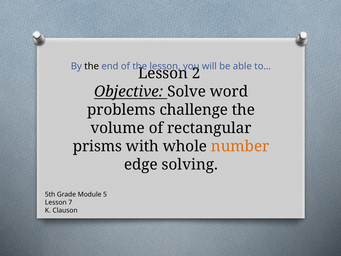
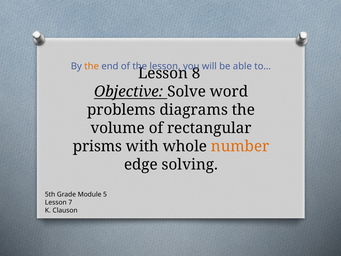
the at (92, 66) colour: black -> orange
2: 2 -> 8
challenge: challenge -> diagrams
